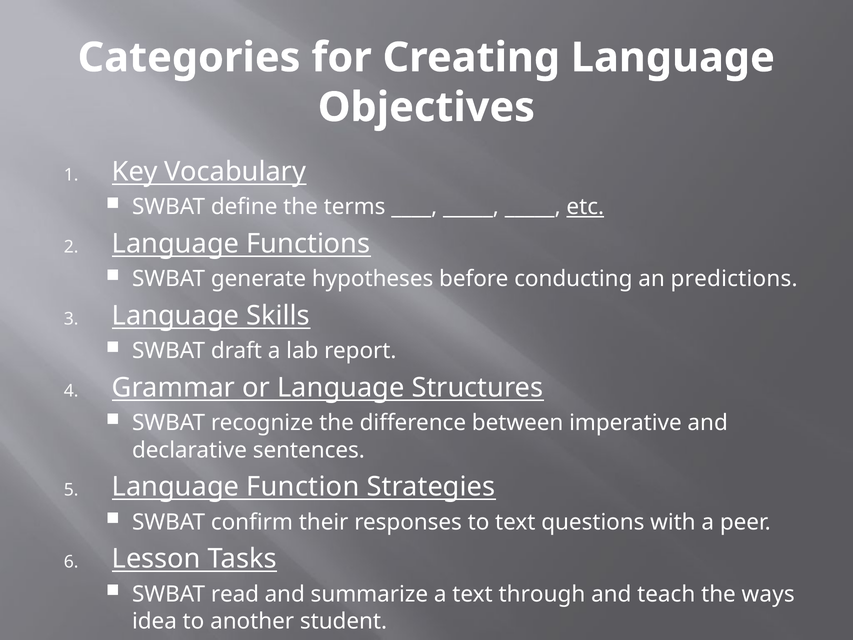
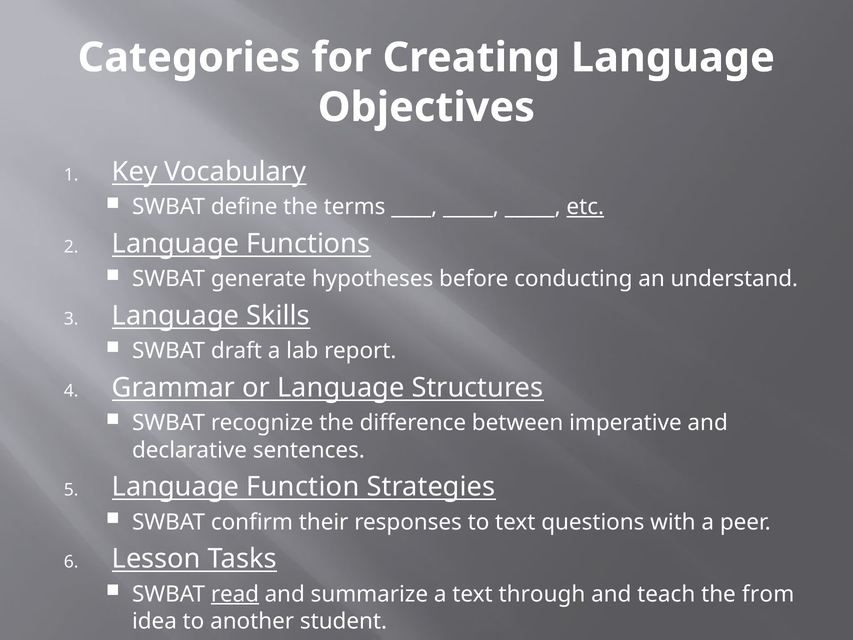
predictions: predictions -> understand
read underline: none -> present
ways: ways -> from
